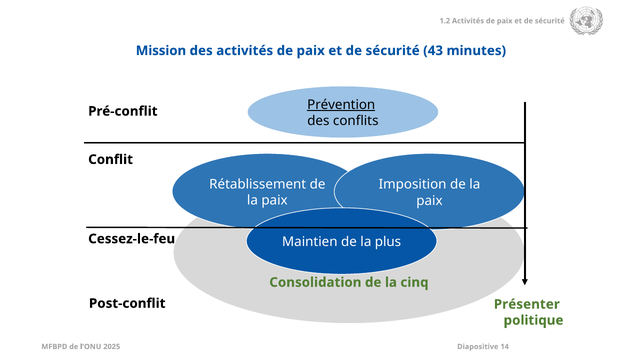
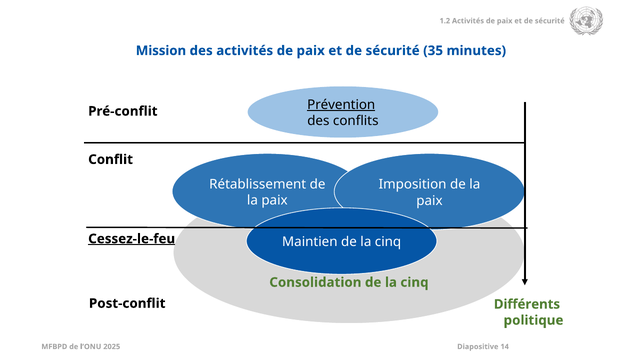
43: 43 -> 35
Cessez-le-feu underline: none -> present
Maintien de la plus: plus -> cinq
Présenter: Présenter -> Différents
